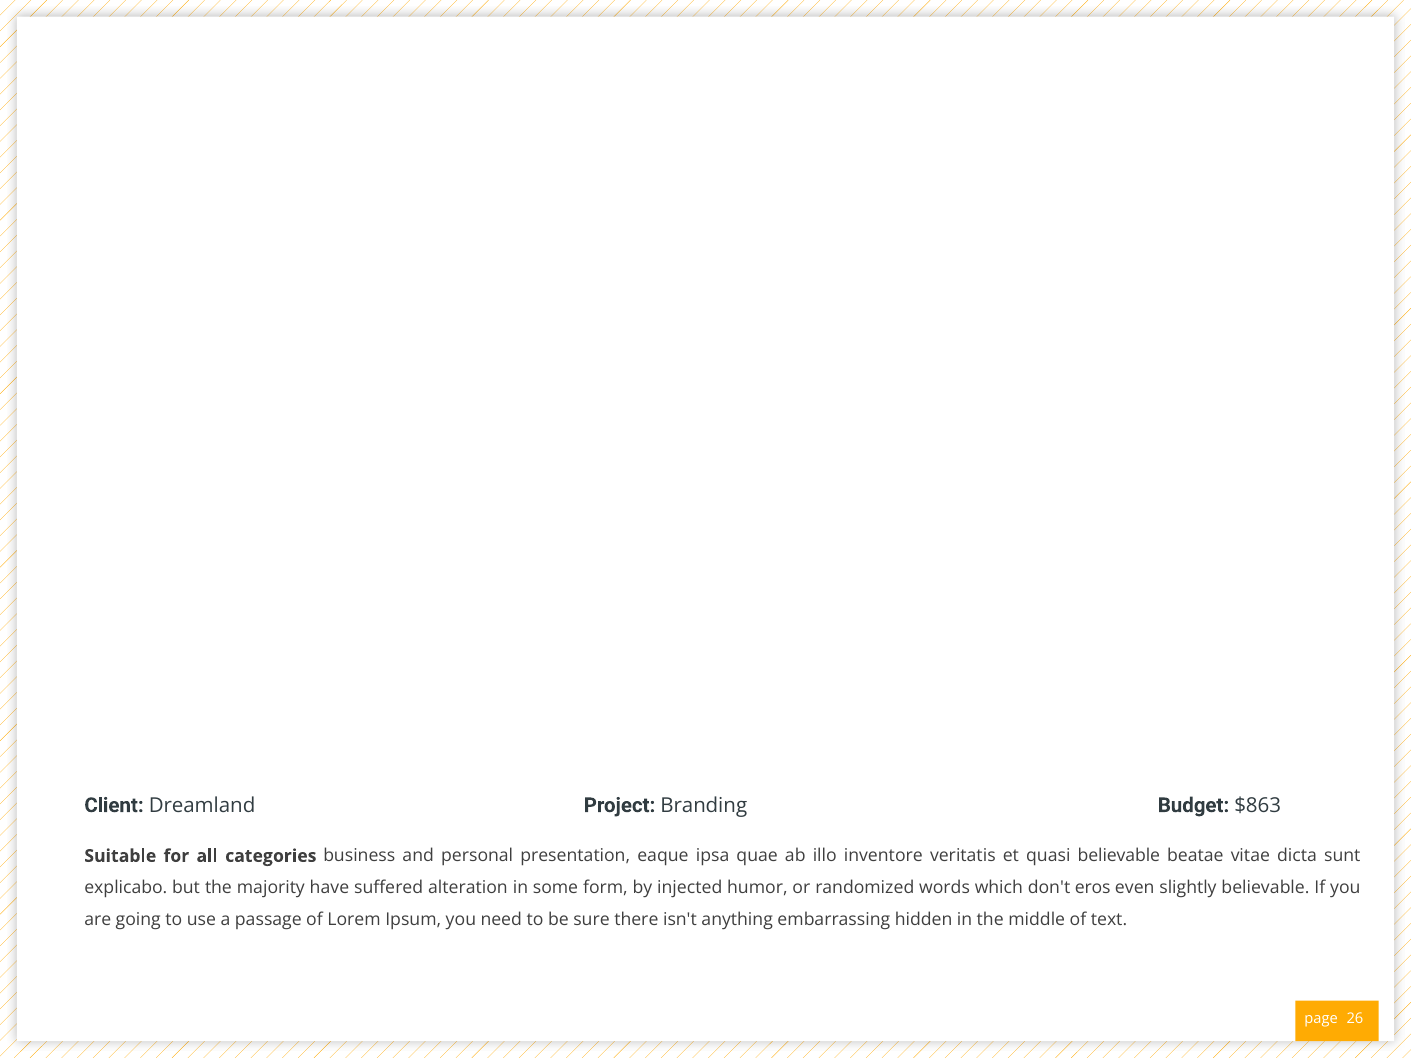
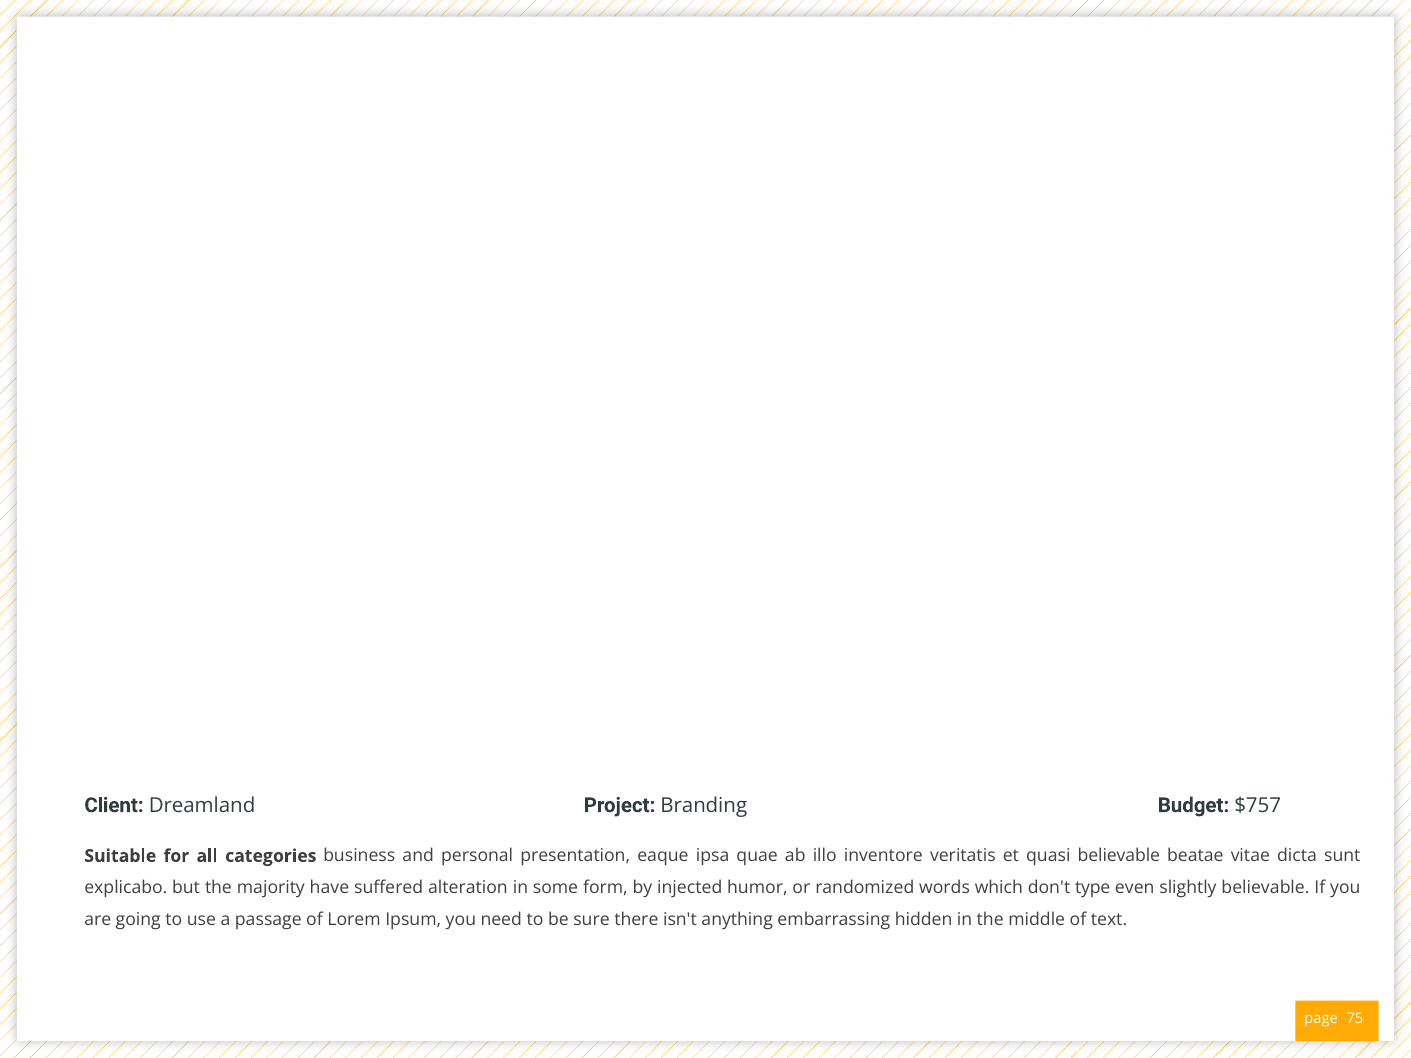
$863: $863 -> $757
eros: eros -> type
26: 26 -> 75
